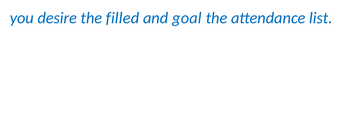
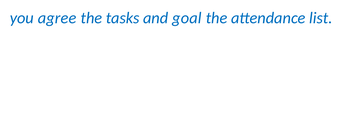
desire: desire -> agree
filled: filled -> tasks
